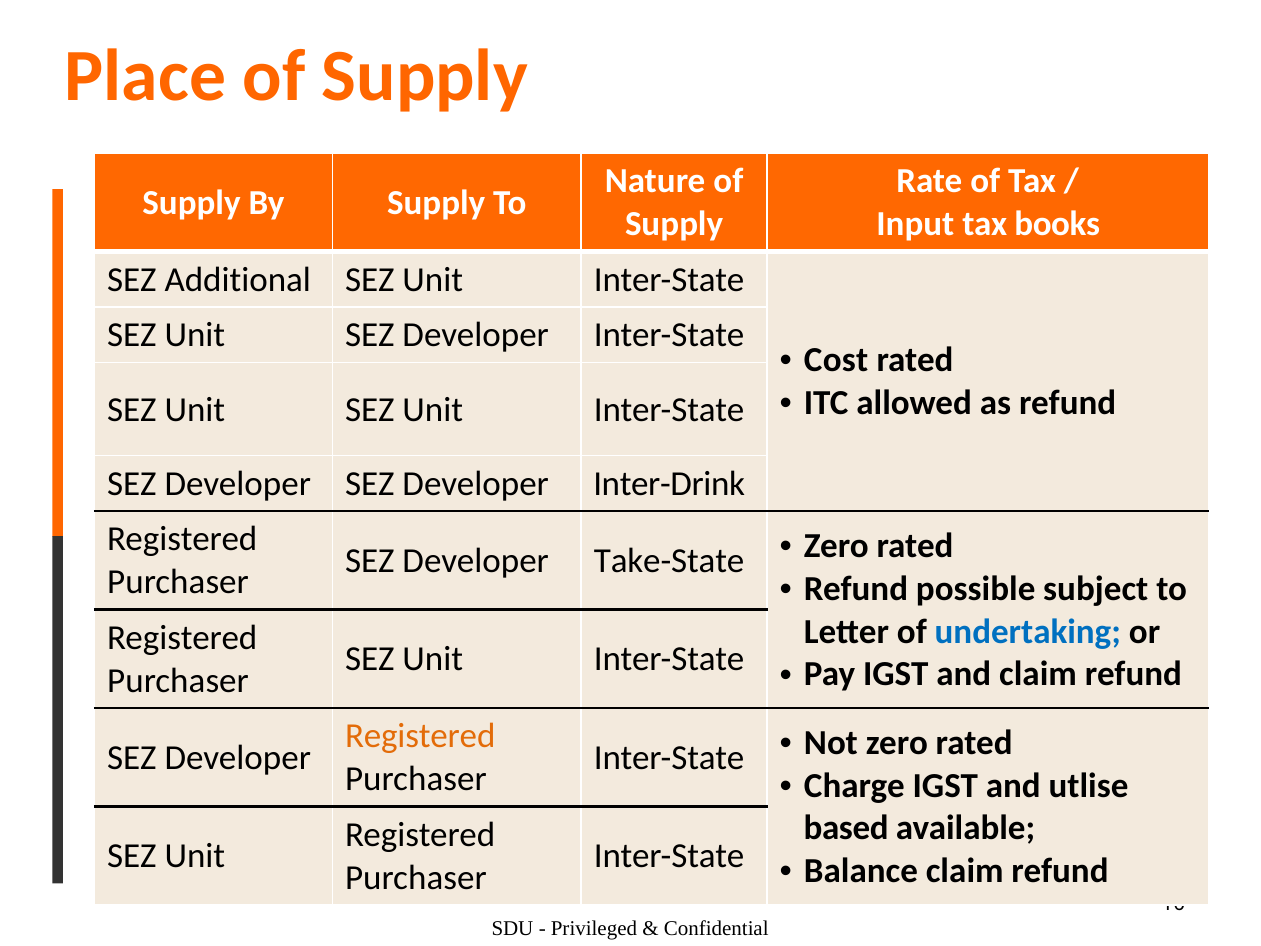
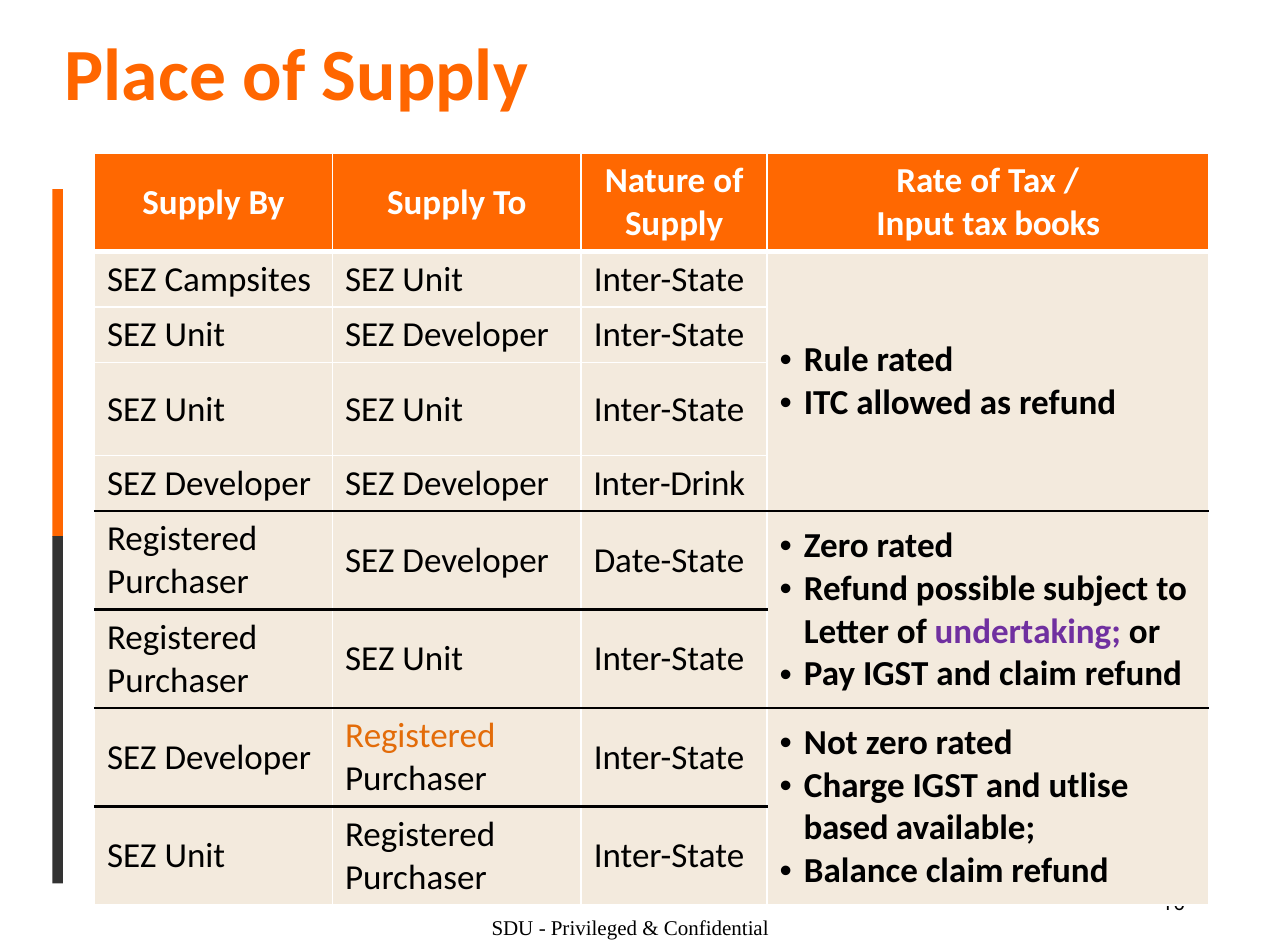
Additional: Additional -> Campsites
Cost: Cost -> Rule
Take-State: Take-State -> Date-State
undertaking colour: blue -> purple
